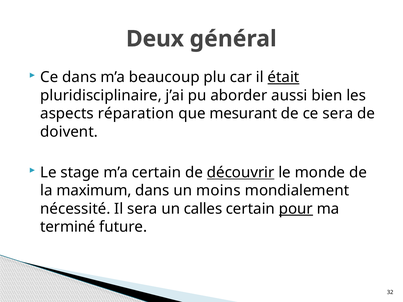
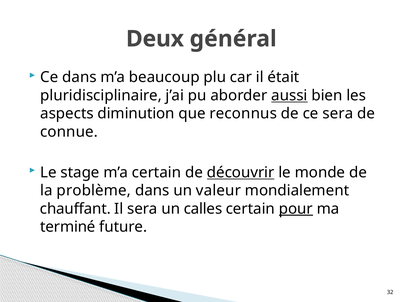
était underline: present -> none
aussi underline: none -> present
réparation: réparation -> diminution
mesurant: mesurant -> reconnus
doivent: doivent -> connue
maximum: maximum -> problème
moins: moins -> valeur
nécessité: nécessité -> chauffant
